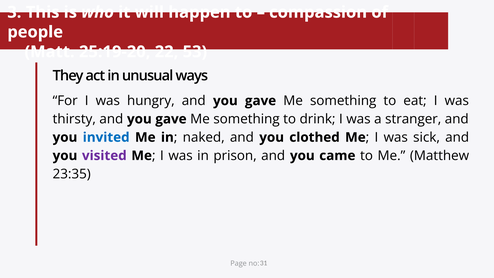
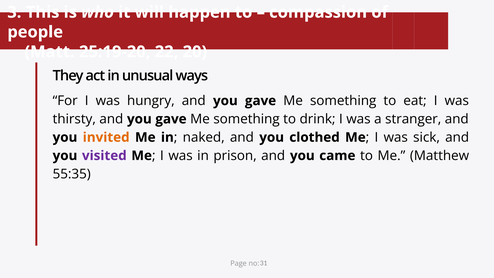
53: 53 -> 20
invited colour: blue -> orange
23:35: 23:35 -> 55:35
